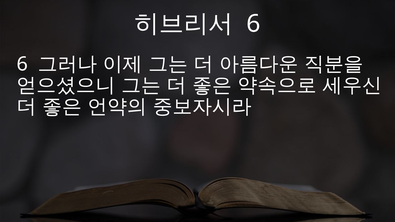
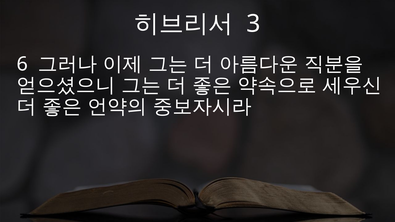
6 at (254, 24): 6 -> 3
